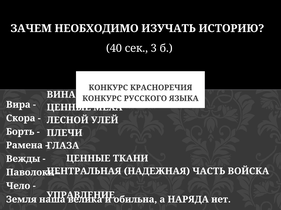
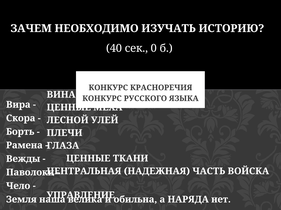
3: 3 -> 0
